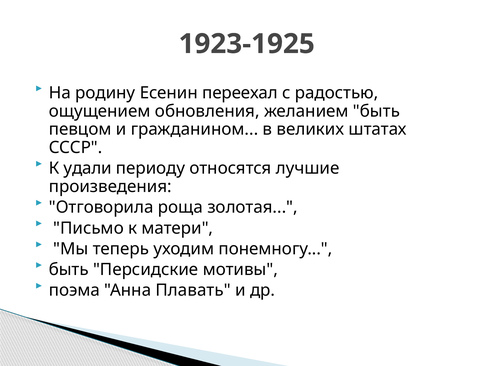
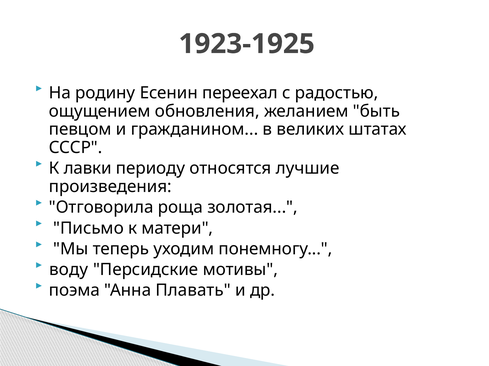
удали: удали -> лавки
быть at (69, 270): быть -> воду
